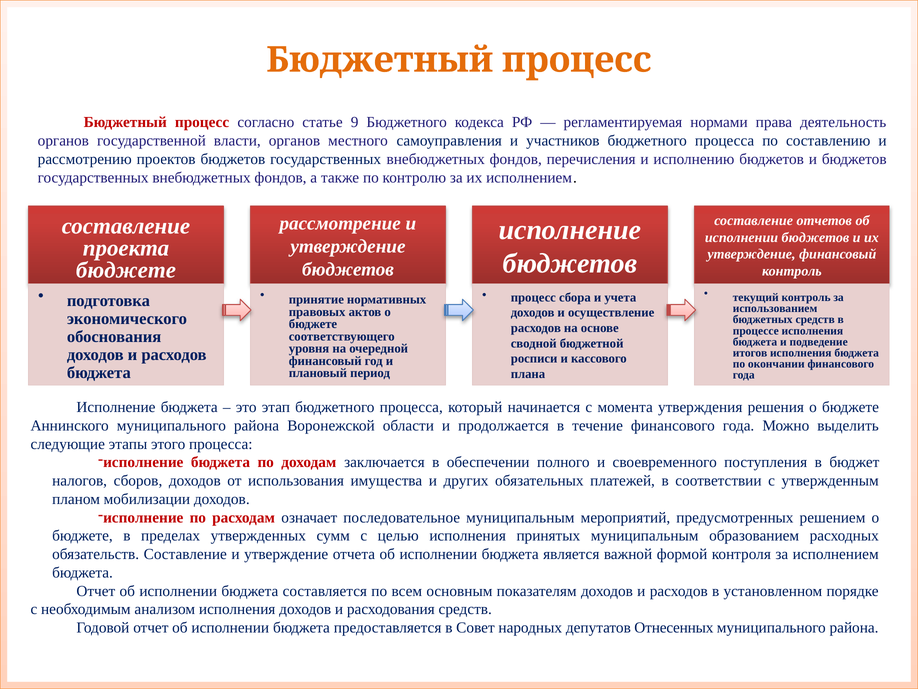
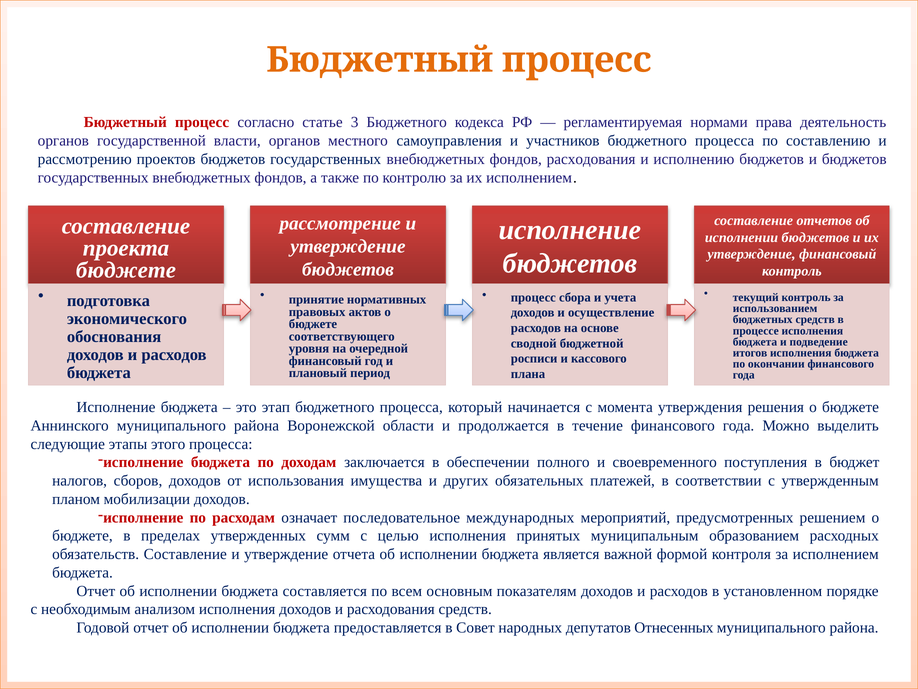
9: 9 -> 3
фондов перечисления: перечисления -> расходования
последовательное муниципальным: муниципальным -> международных
